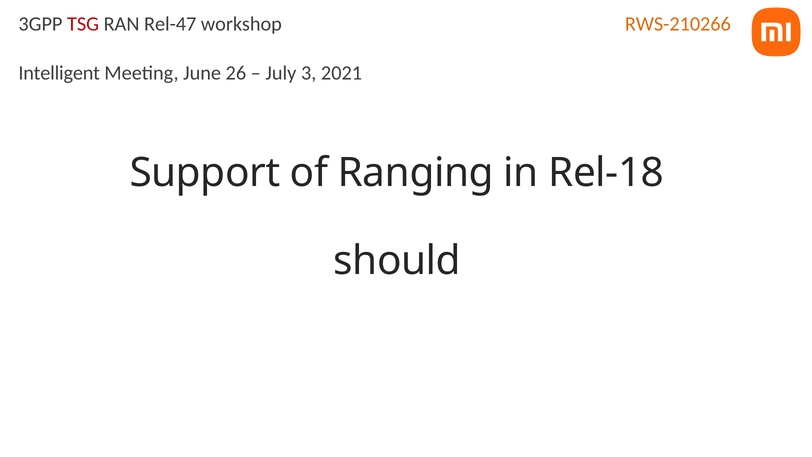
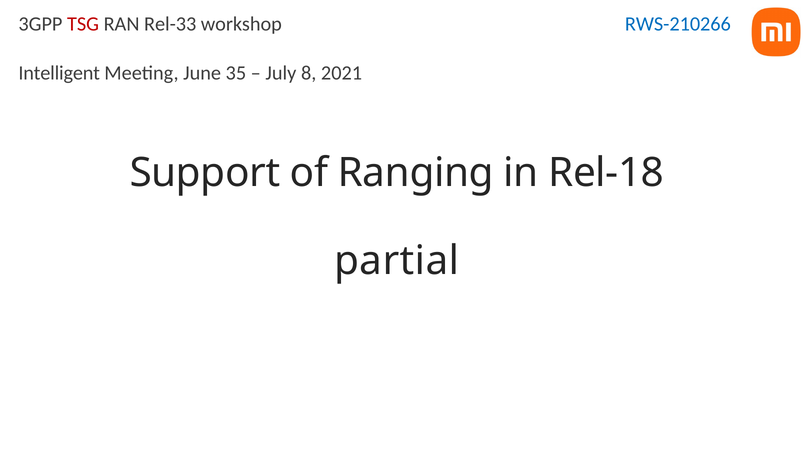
Rel-47: Rel-47 -> Rel-33
RWS-210266 colour: orange -> blue
26: 26 -> 35
3: 3 -> 8
should: should -> partial
